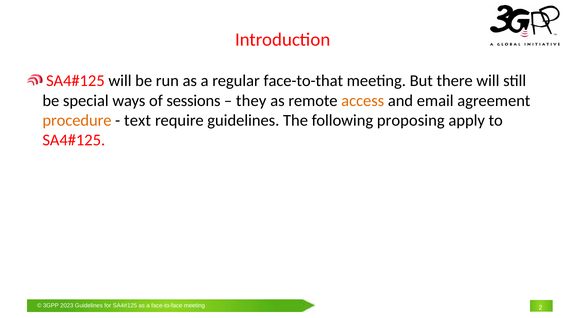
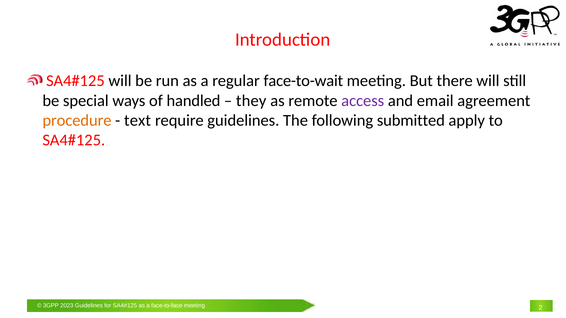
face-to-that: face-to-that -> face-to-wait
sessions: sessions -> handled
access colour: orange -> purple
proposing: proposing -> submitted
